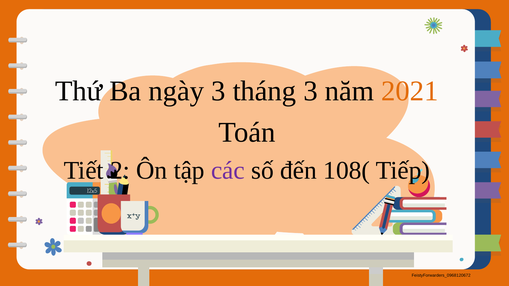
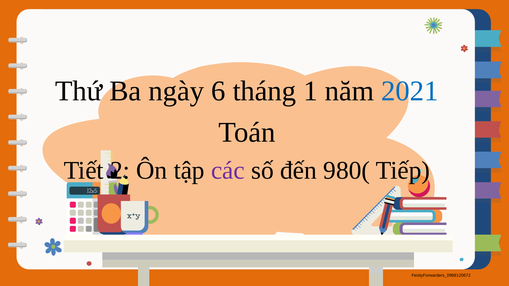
ngày 3: 3 -> 6
tháng 3: 3 -> 1
2021 colour: orange -> blue
108(: 108( -> 980(
